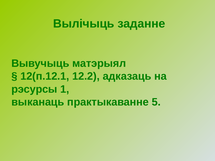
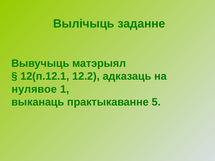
рэсурсы: рэсурсы -> нулявое
